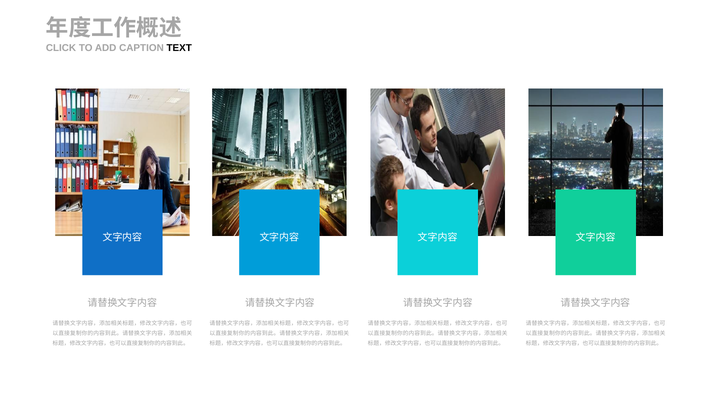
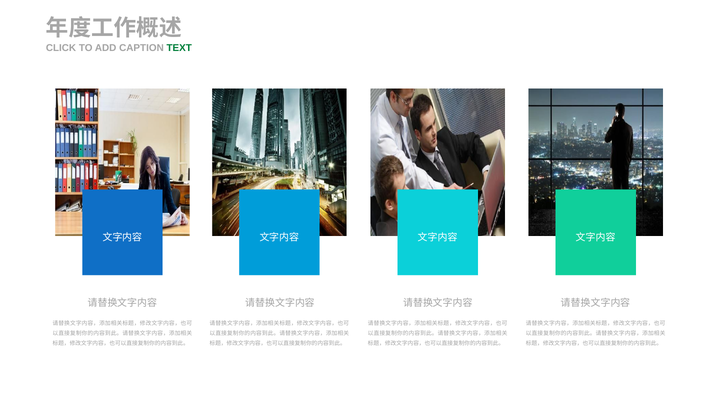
TEXT colour: black -> green
